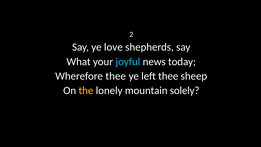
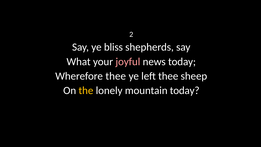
love: love -> bliss
joyful colour: light blue -> pink
mountain solely: solely -> today
